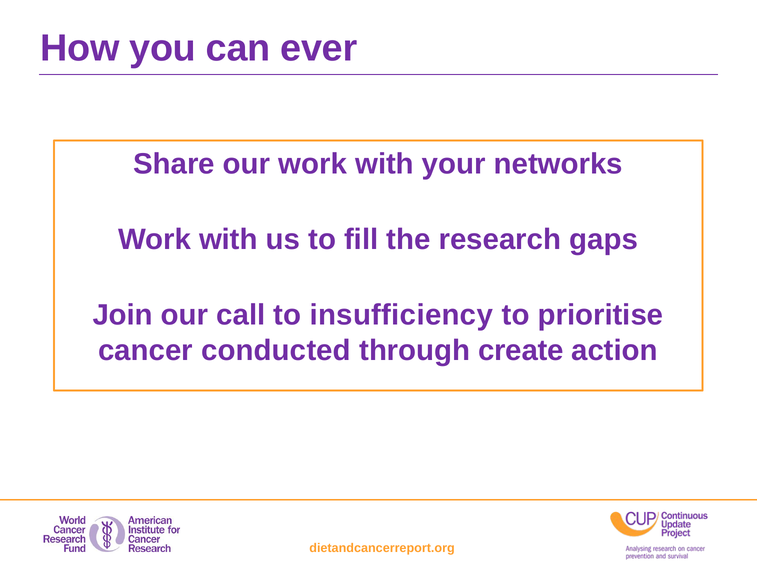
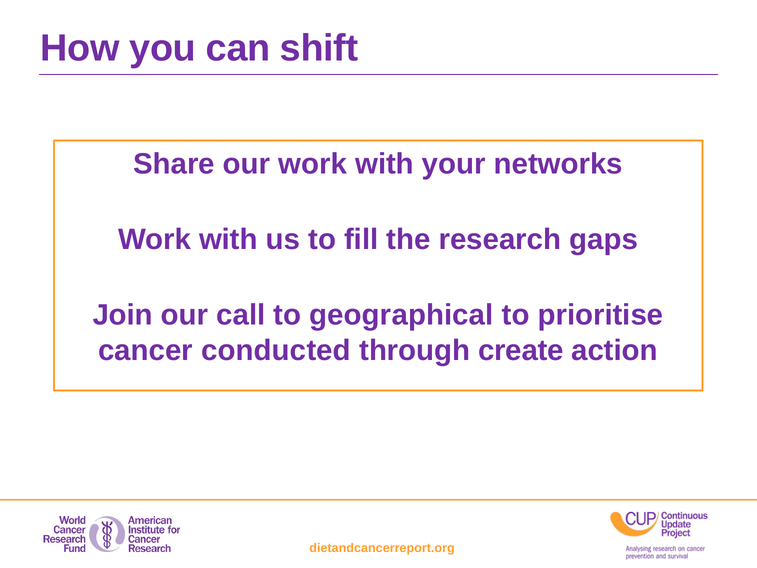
ever: ever -> shift
insufficiency: insufficiency -> geographical
